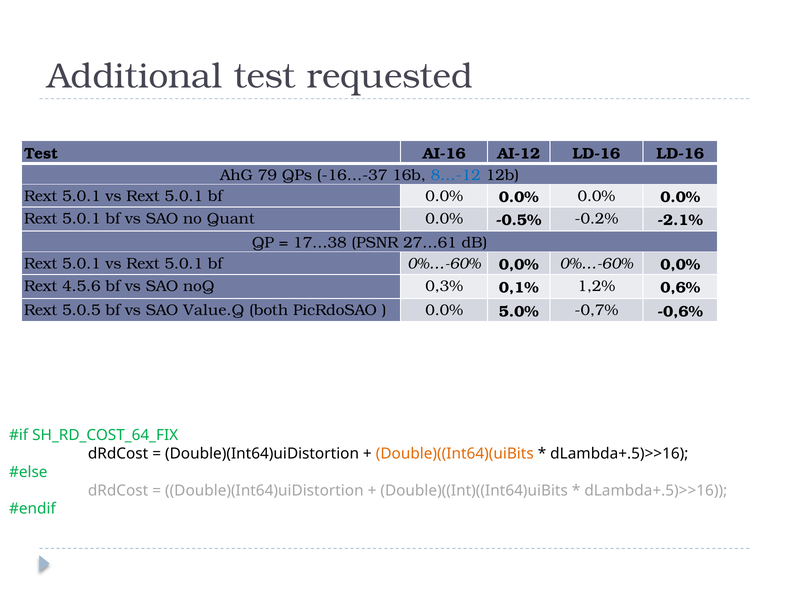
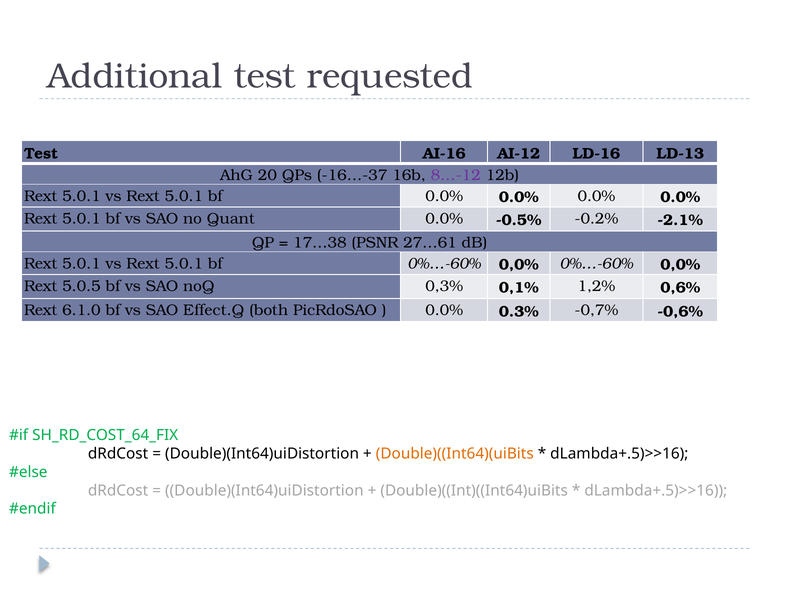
LD-16 LD-16: LD-16 -> LD-13
79: 79 -> 20
8…-12 colour: blue -> purple
4.5.6: 4.5.6 -> 5.0.5
5.0.5: 5.0.5 -> 6.1.0
Value.Q: Value.Q -> Effect.Q
5.0%: 5.0% -> 0.3%
